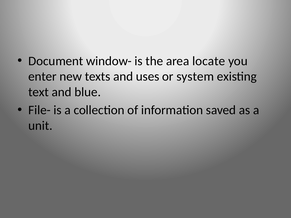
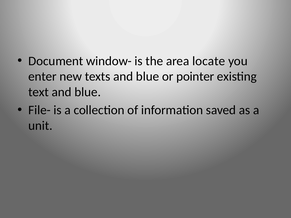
texts and uses: uses -> blue
system: system -> pointer
